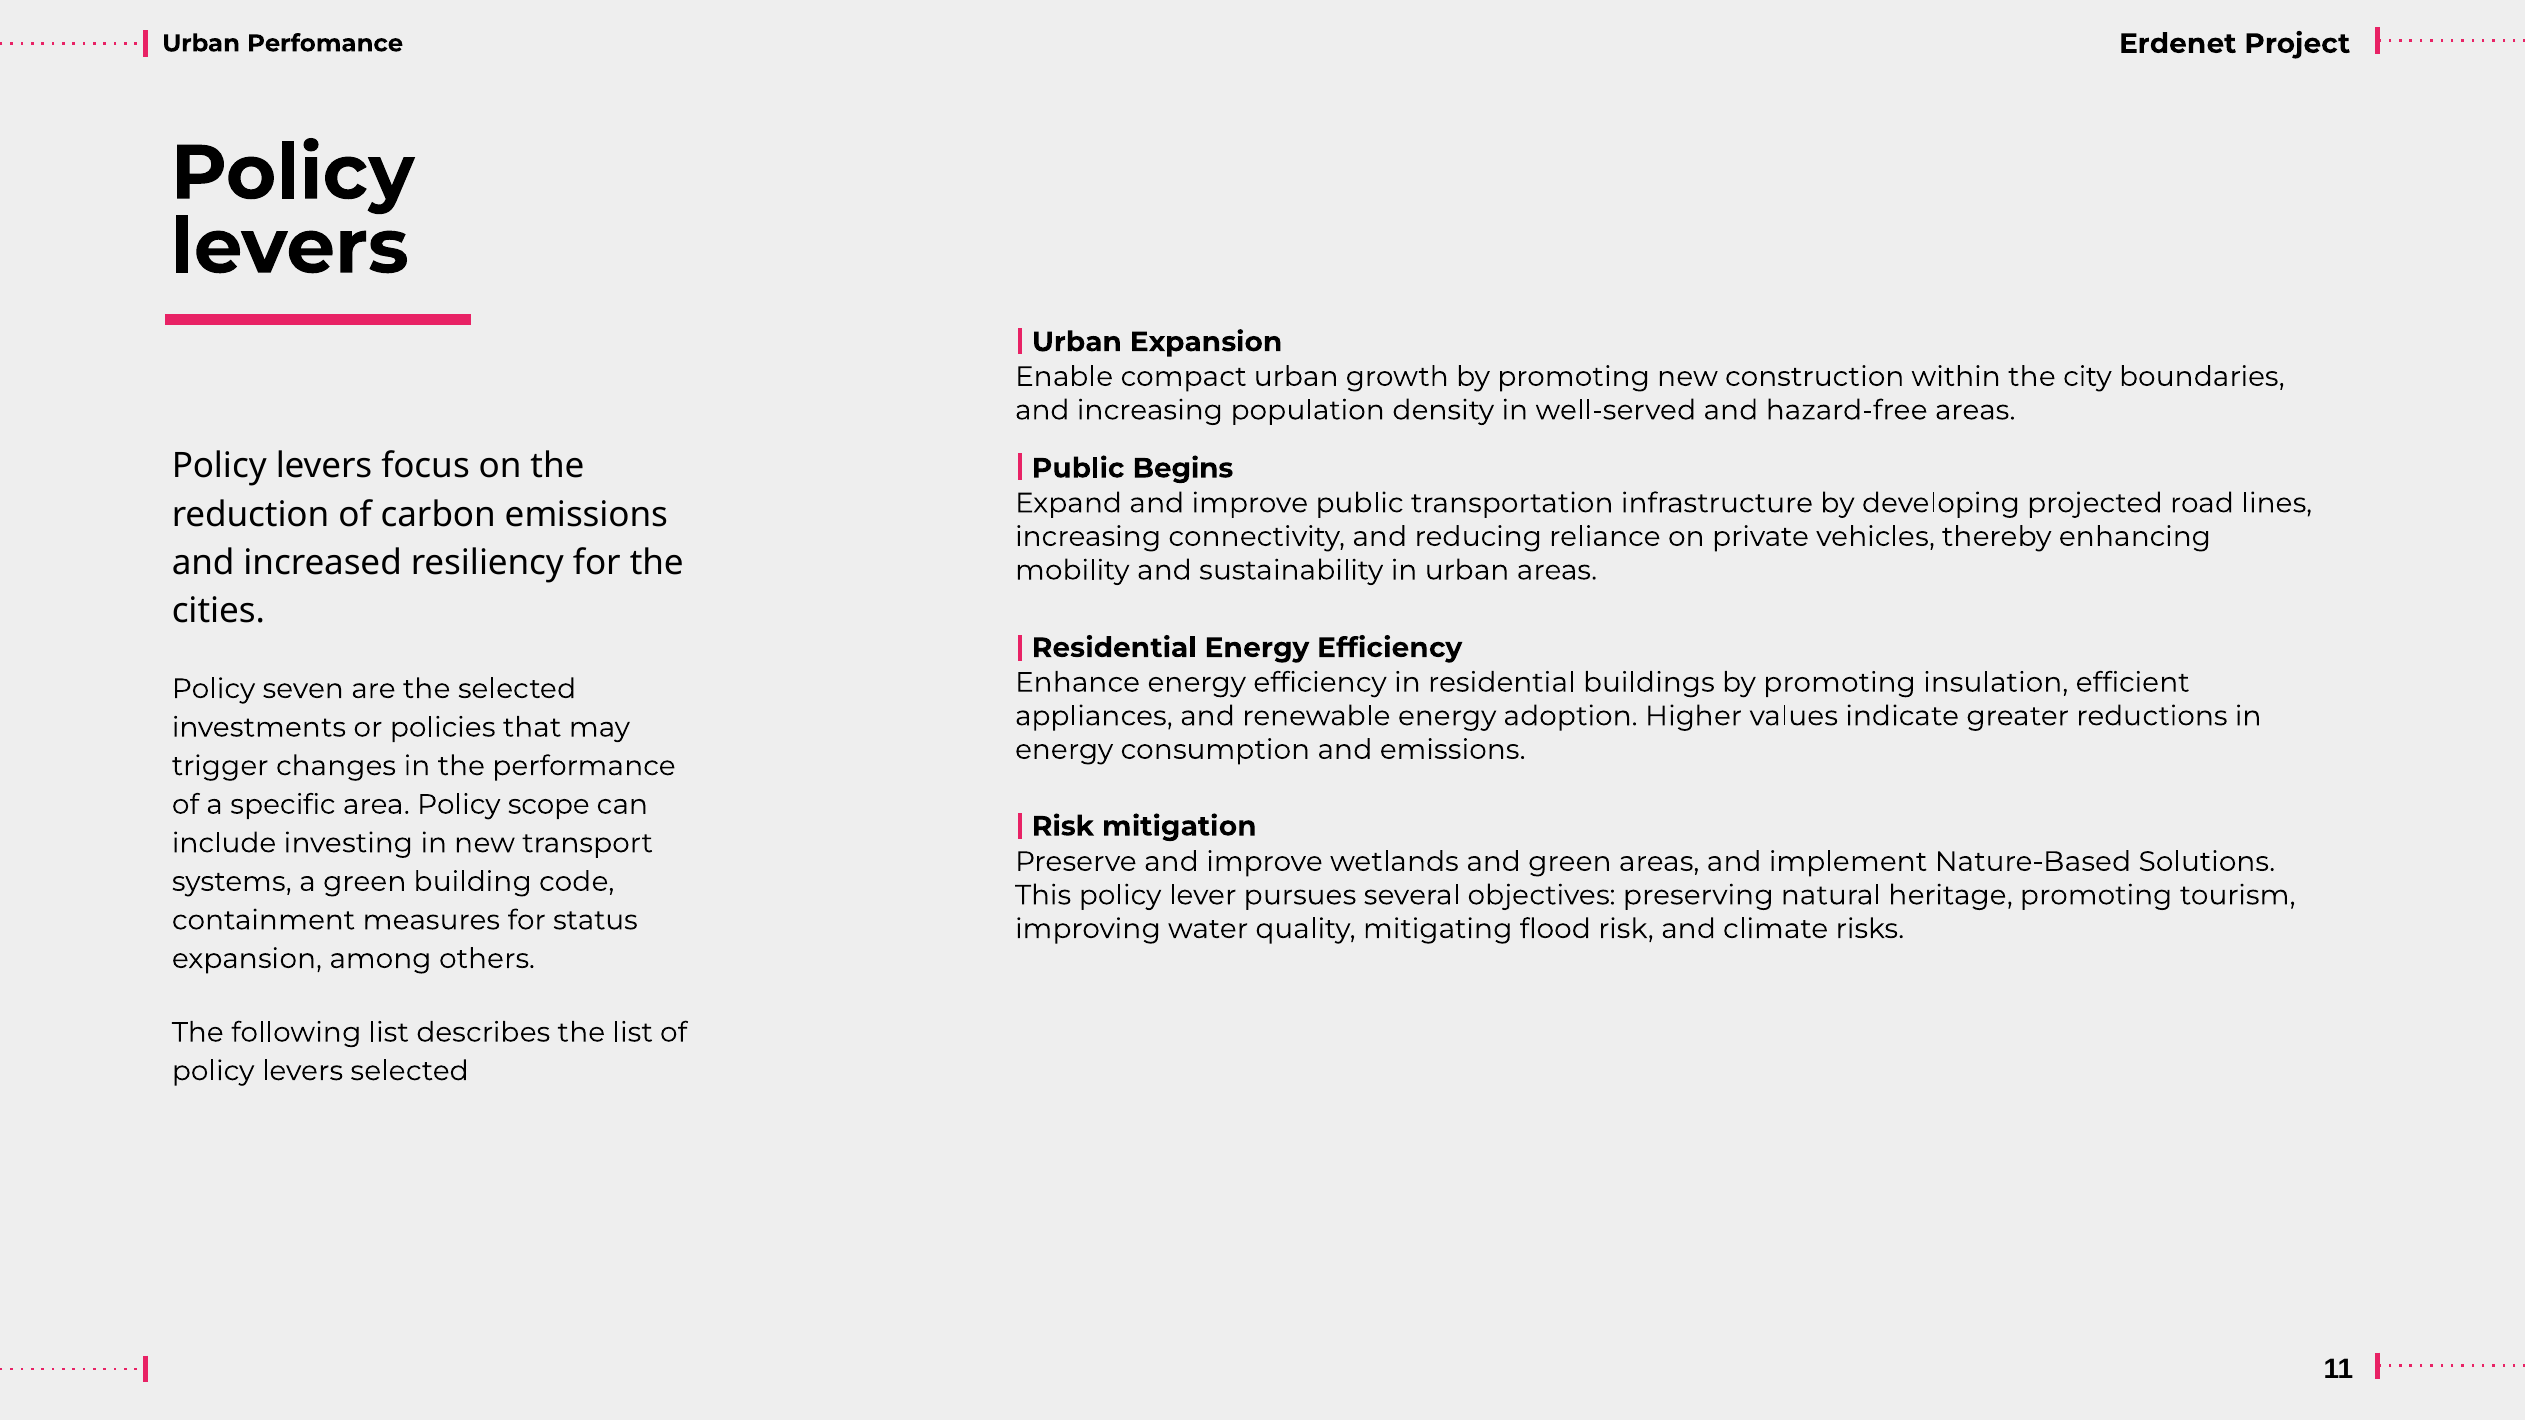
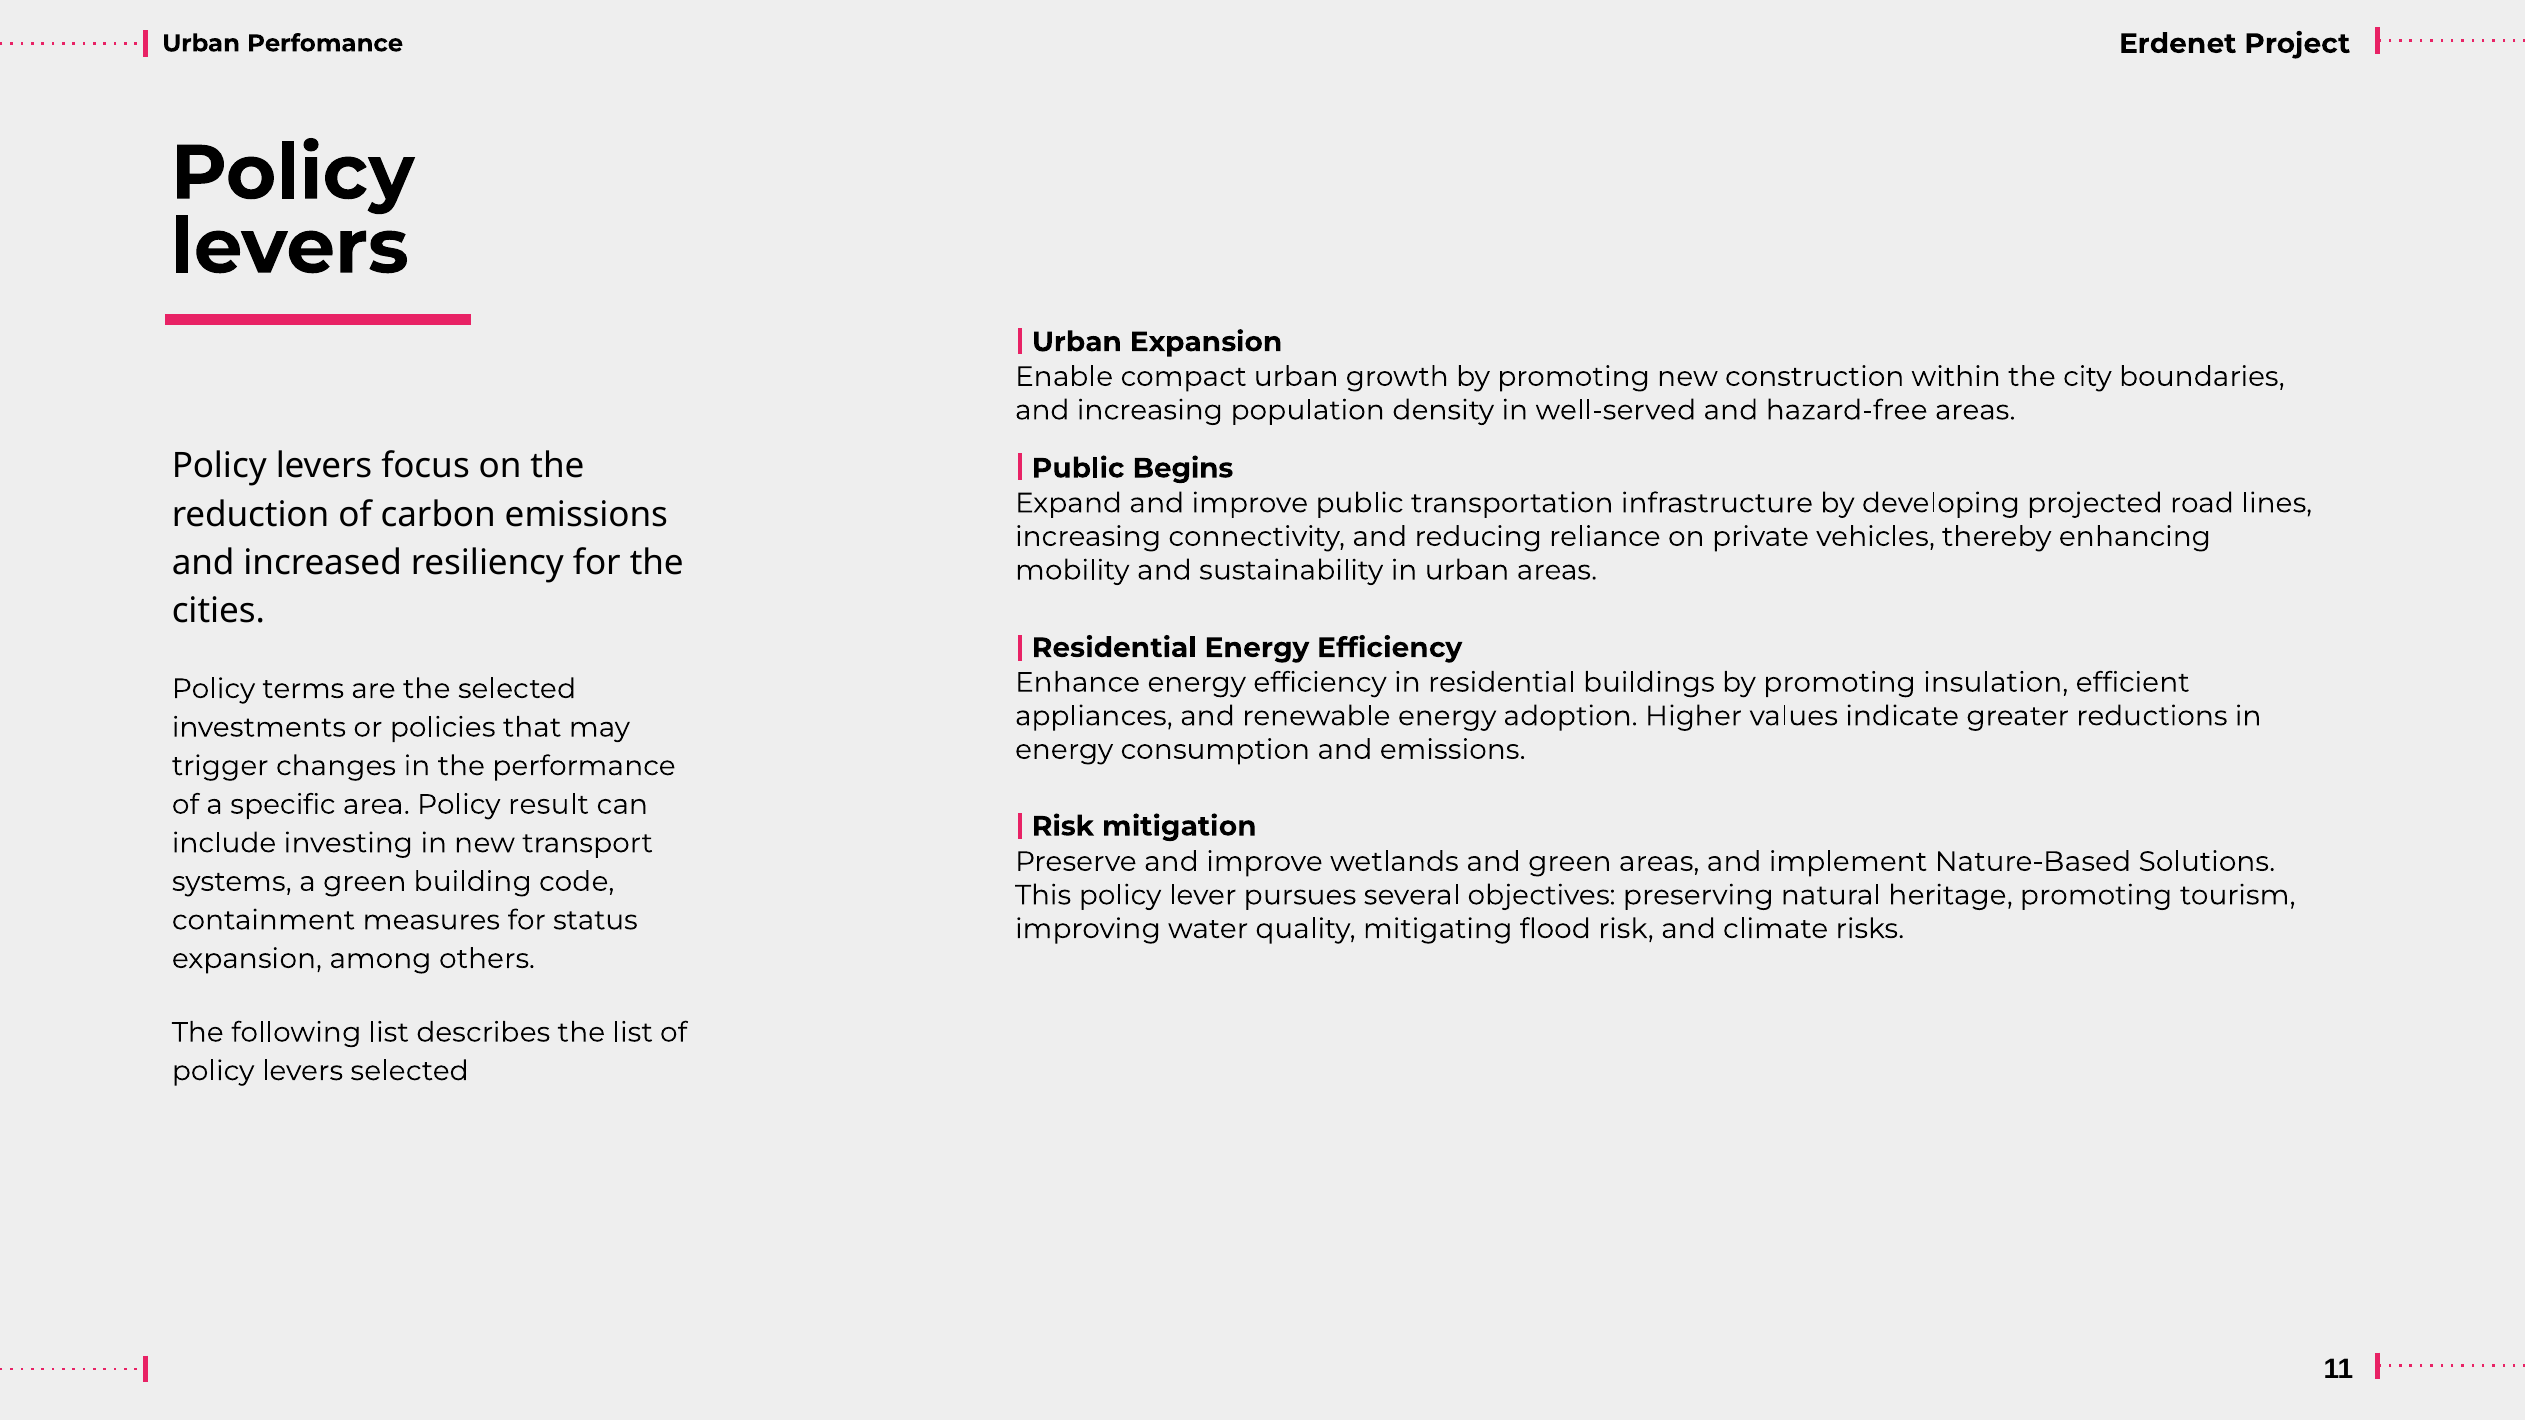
seven: seven -> terms
scope: scope -> result
